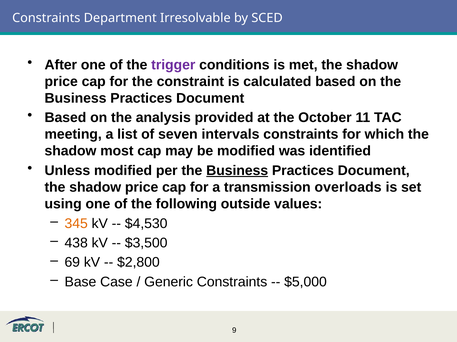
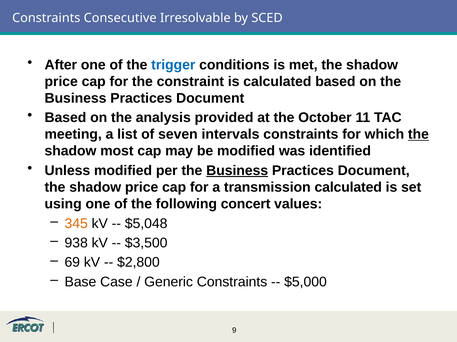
Department: Department -> Consecutive
trigger colour: purple -> blue
the at (418, 135) underline: none -> present
transmission overloads: overloads -> calculated
outside: outside -> concert
$4,530: $4,530 -> $5,048
438: 438 -> 938
